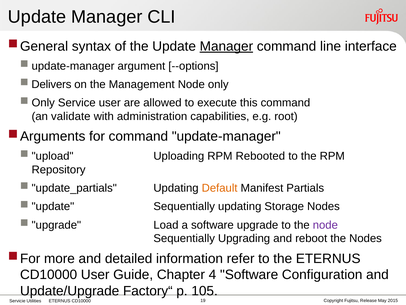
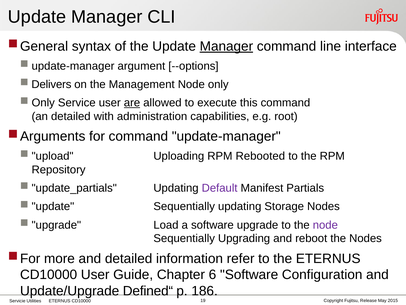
are underline: none -> present
an validate: validate -> detailed
Default colour: orange -> purple
4: 4 -> 6
Factory“: Factory“ -> Defined“
105: 105 -> 186
